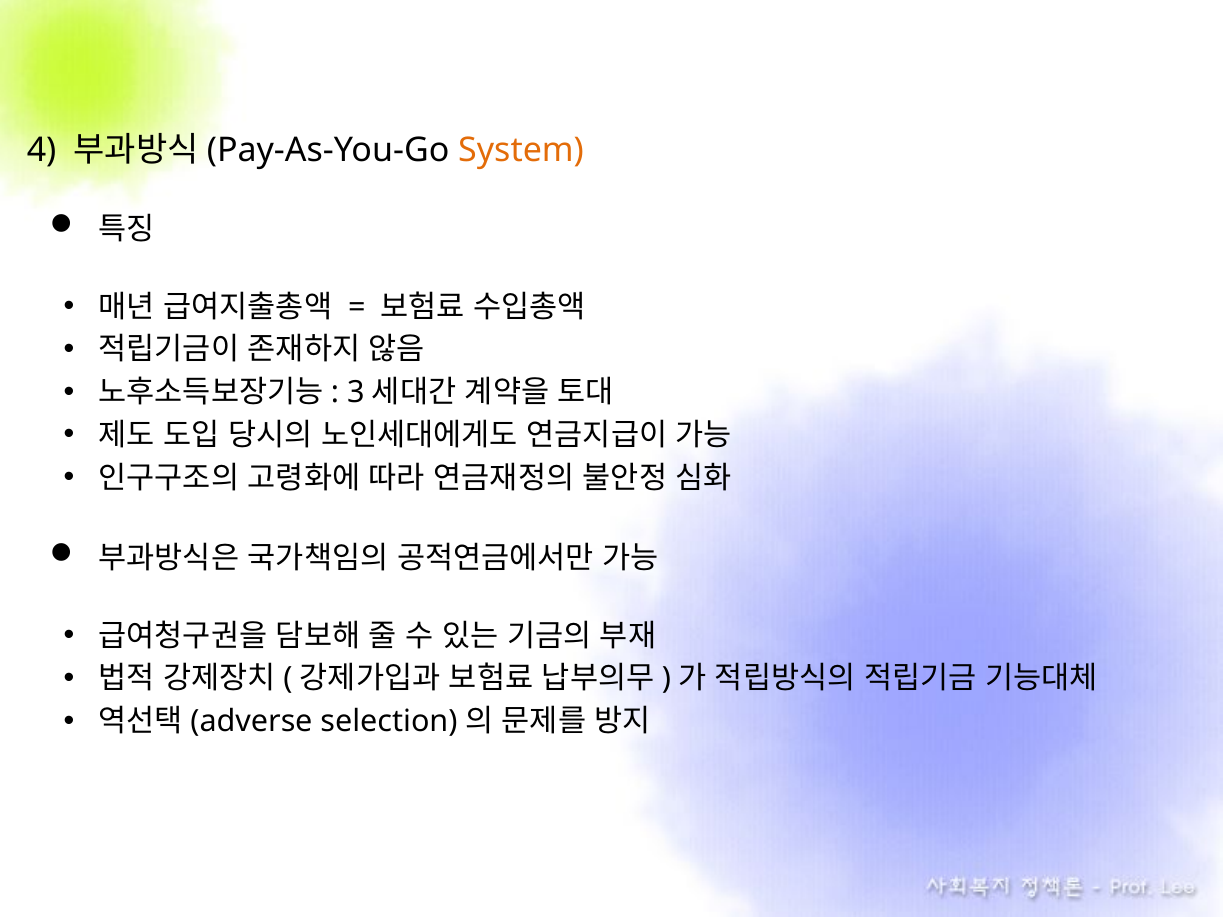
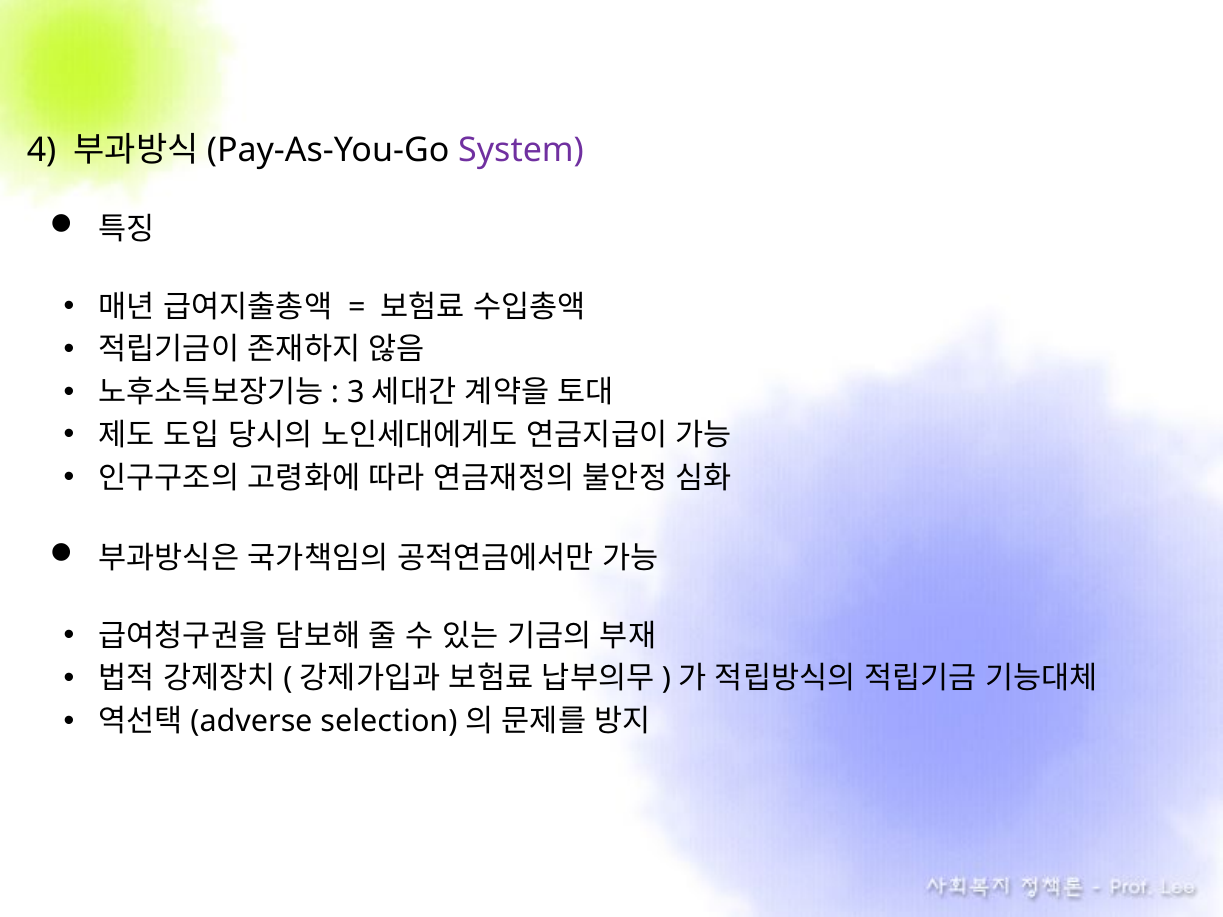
System colour: orange -> purple
